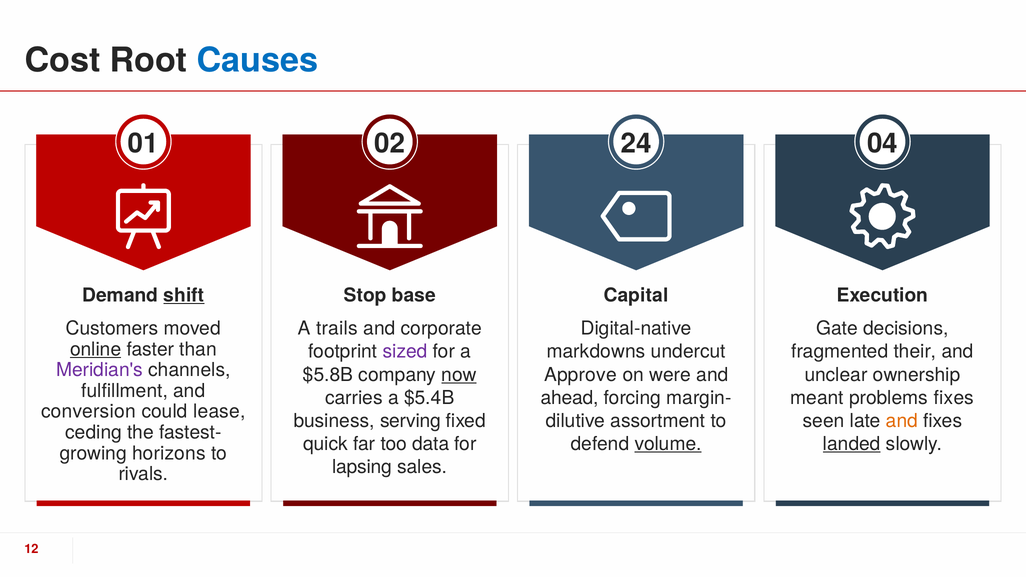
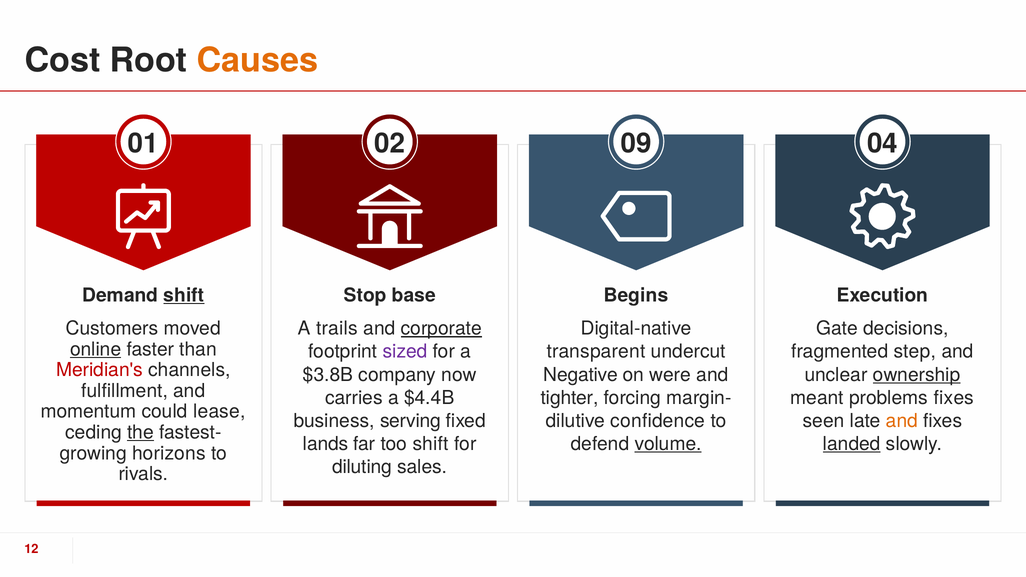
Causes colour: blue -> orange
24: 24 -> 09
Capital: Capital -> Begins
corporate underline: none -> present
markdowns: markdowns -> transparent
their: their -> step
Meridian's colour: purple -> red
$5.8B: $5.8B -> $3.8B
now underline: present -> none
Approve: Approve -> Negative
ownership underline: none -> present
$5.4B: $5.4B -> $4.4B
ahead: ahead -> tighter
conversion: conversion -> momentum
assortment: assortment -> confidence
the underline: none -> present
quick: quick -> lands
too data: data -> shift
lapsing: lapsing -> diluting
